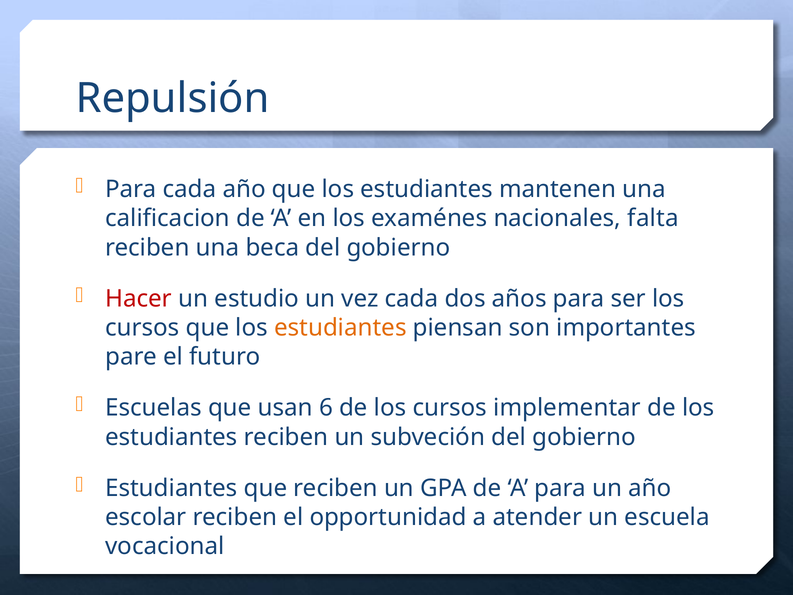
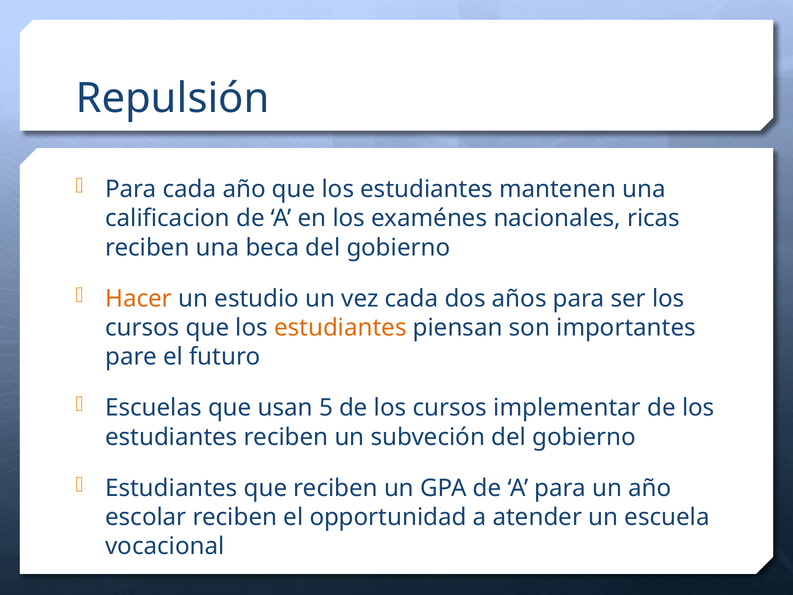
falta: falta -> ricas
Hacer colour: red -> orange
6: 6 -> 5
